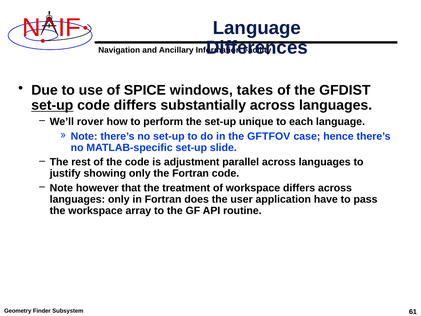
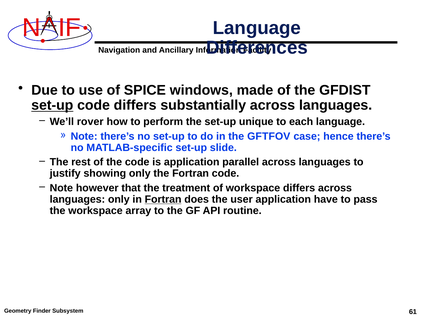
takes: takes -> made
is adjustment: adjustment -> application
Fortran at (163, 199) underline: none -> present
